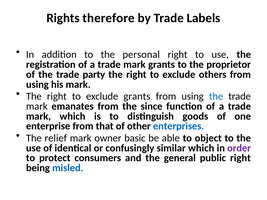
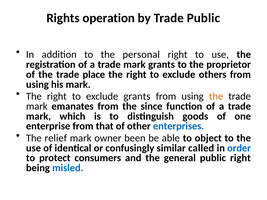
therefore: therefore -> operation
Trade Labels: Labels -> Public
party: party -> place
the at (216, 96) colour: blue -> orange
basic: basic -> been
similar which: which -> called
order colour: purple -> blue
